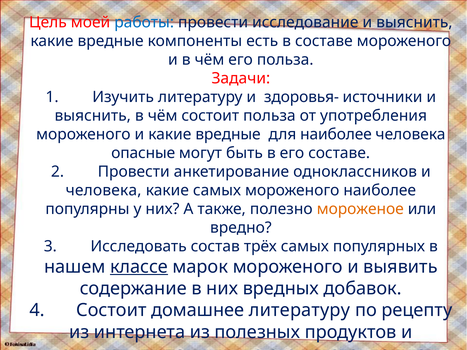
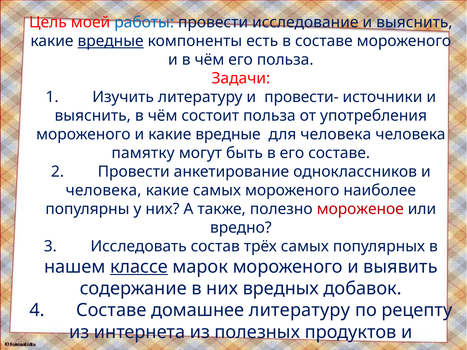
вредные at (111, 41) underline: none -> present
здоровья-: здоровья- -> провести-
для наиболее: наиболее -> человека
опасные at (143, 153): опасные -> памятку
мороженое colour: orange -> red
4 Состоит: Состоит -> Составе
